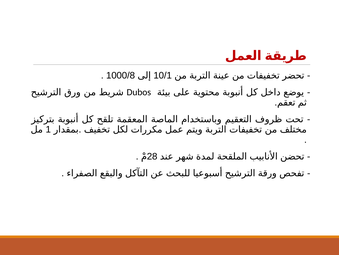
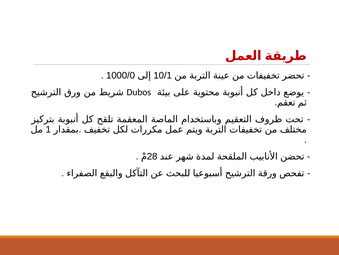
1000/8: 1000/8 -> 1000/0
